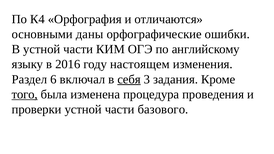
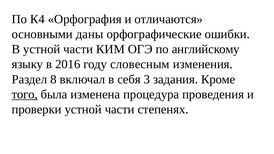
настоящем: настоящем -> словесным
6: 6 -> 8
себя underline: present -> none
базового: базового -> степенях
